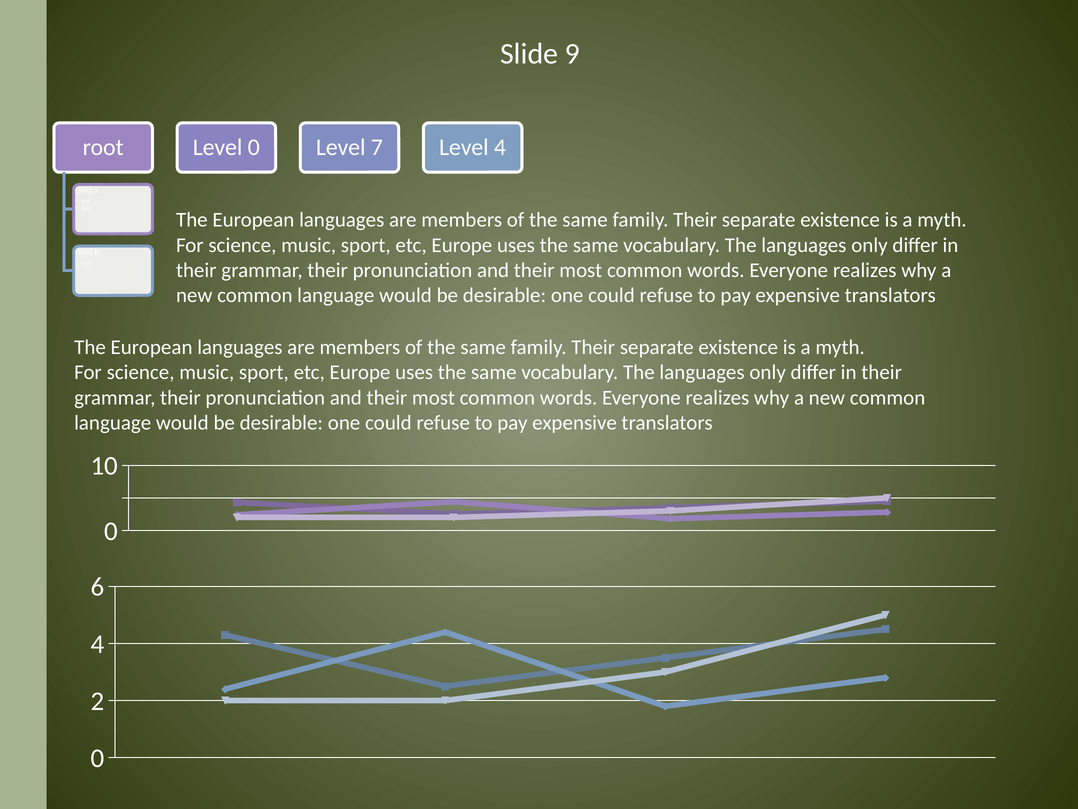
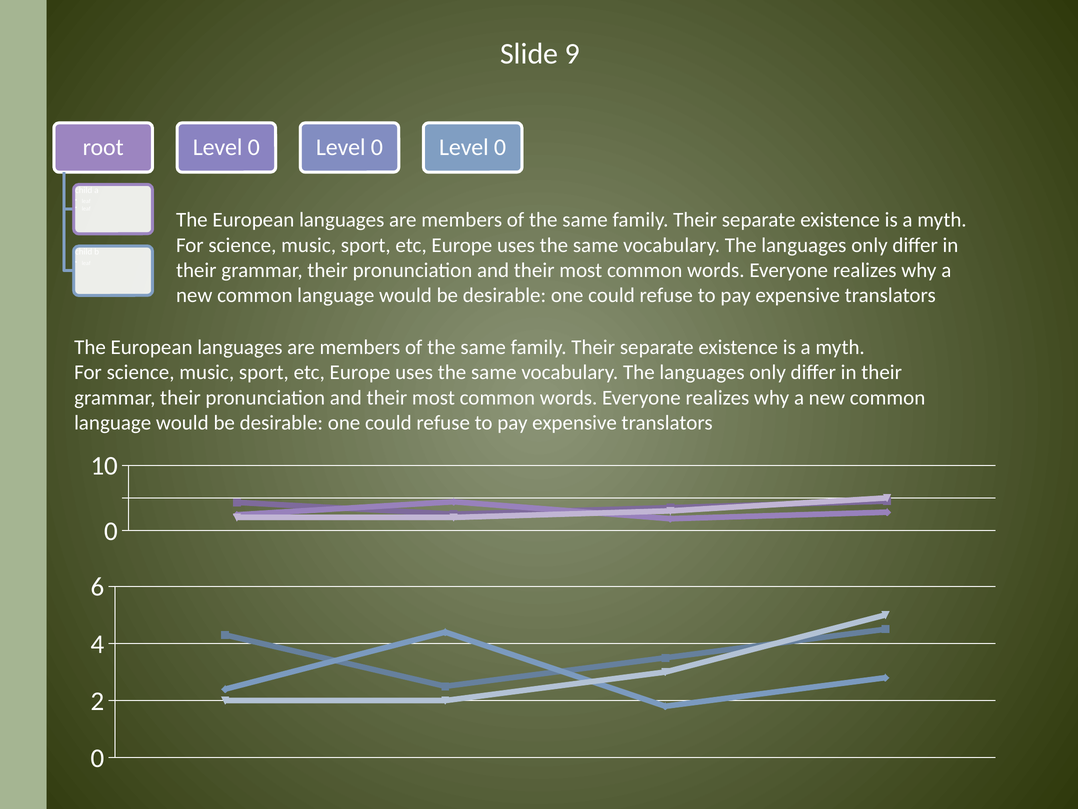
7 at (377, 147): 7 -> 0
4 at (500, 147): 4 -> 0
